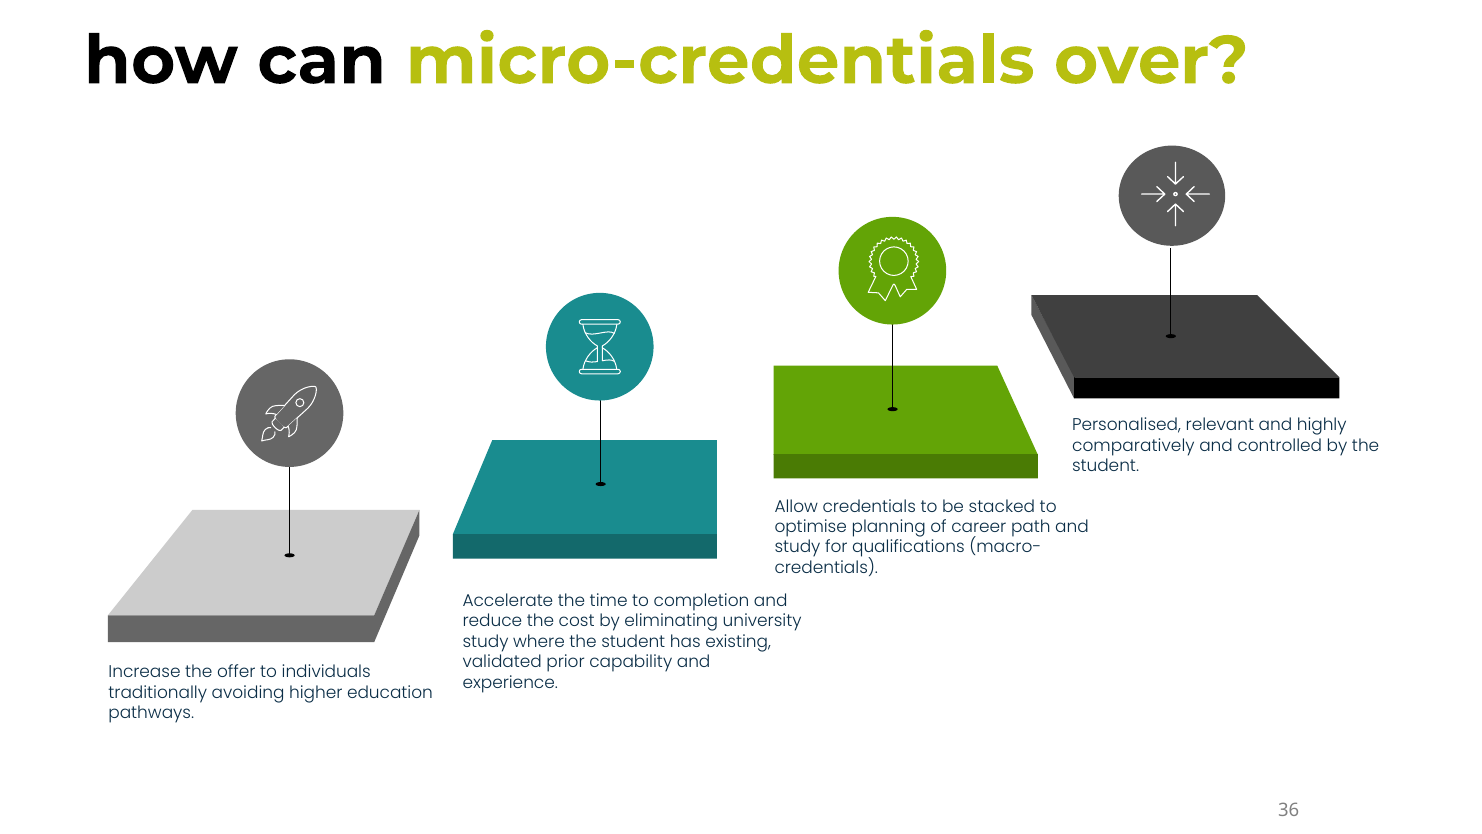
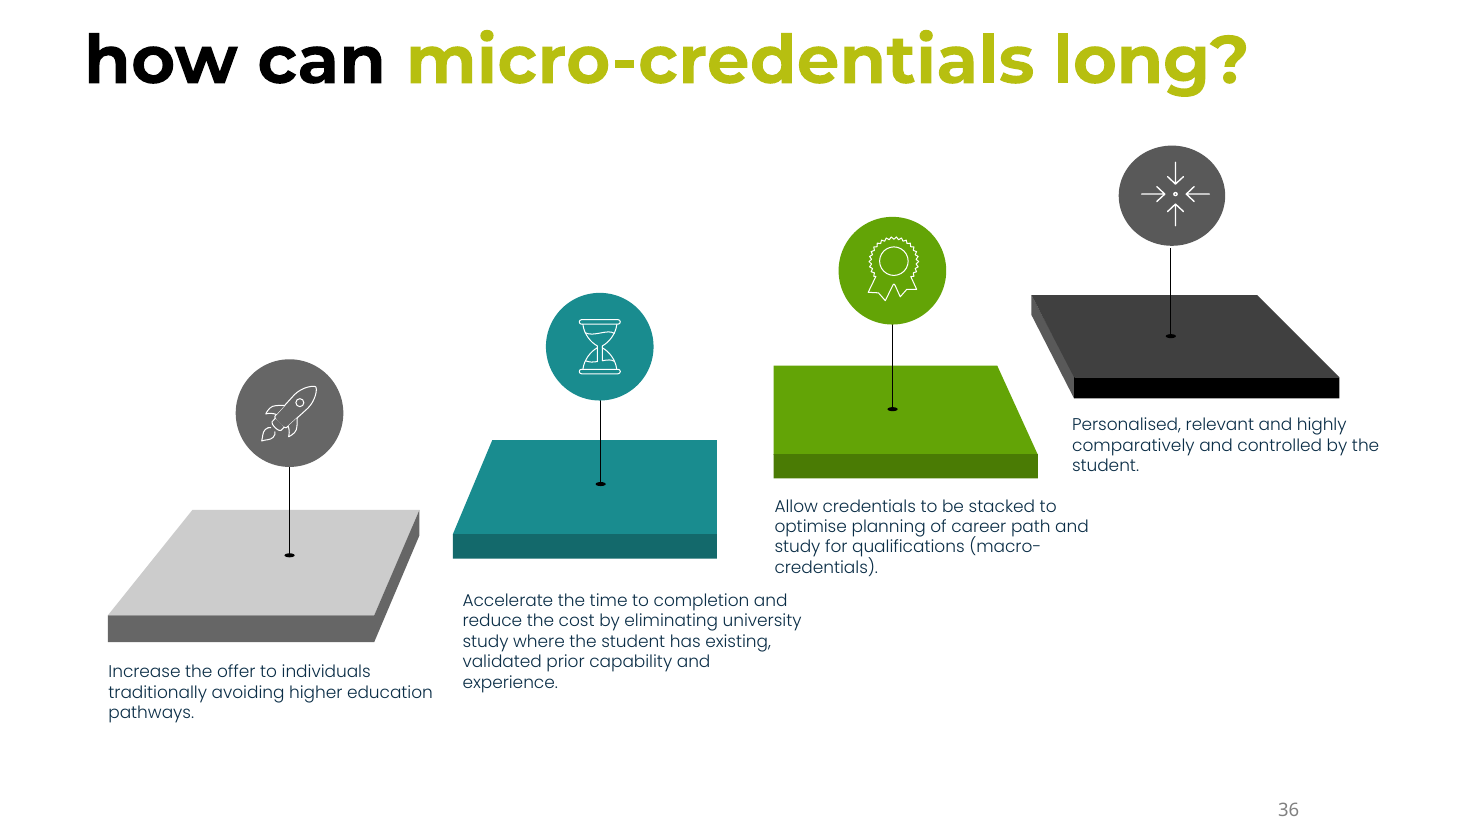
over: over -> long
